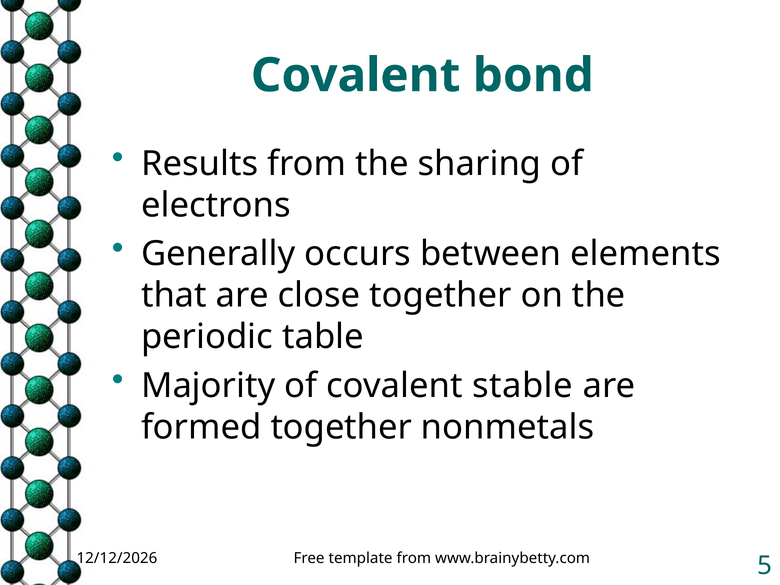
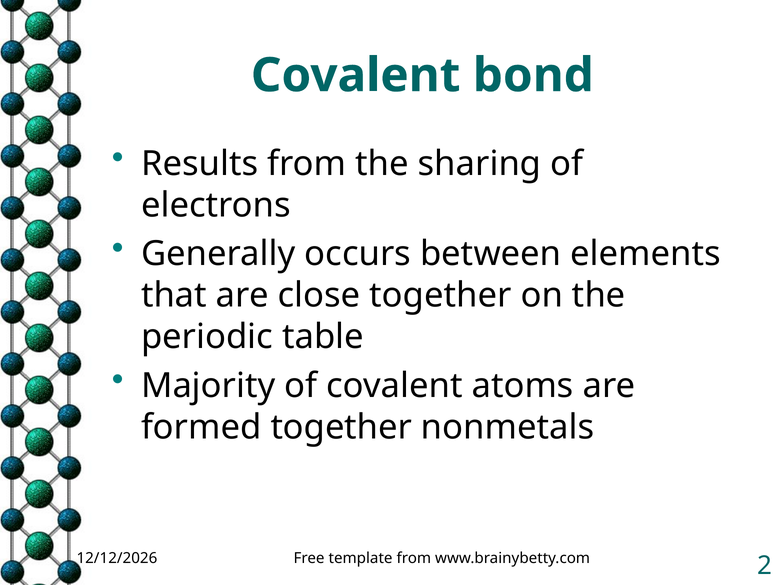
stable: stable -> atoms
5: 5 -> 2
